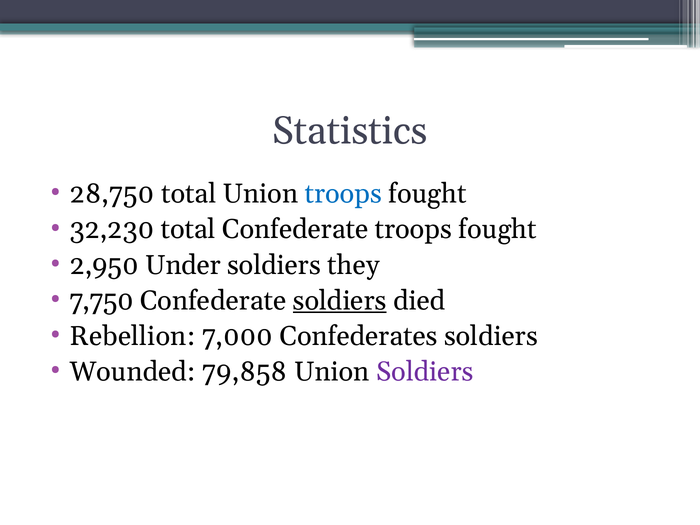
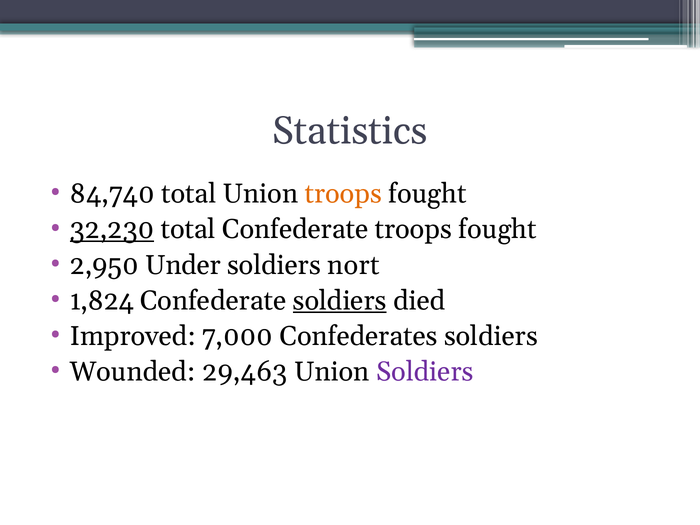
28,750: 28,750 -> 84,740
troops at (343, 194) colour: blue -> orange
32,230 underline: none -> present
they: they -> nort
7,750: 7,750 -> 1,824
Rebellion: Rebellion -> Improved
79,858: 79,858 -> 29,463
